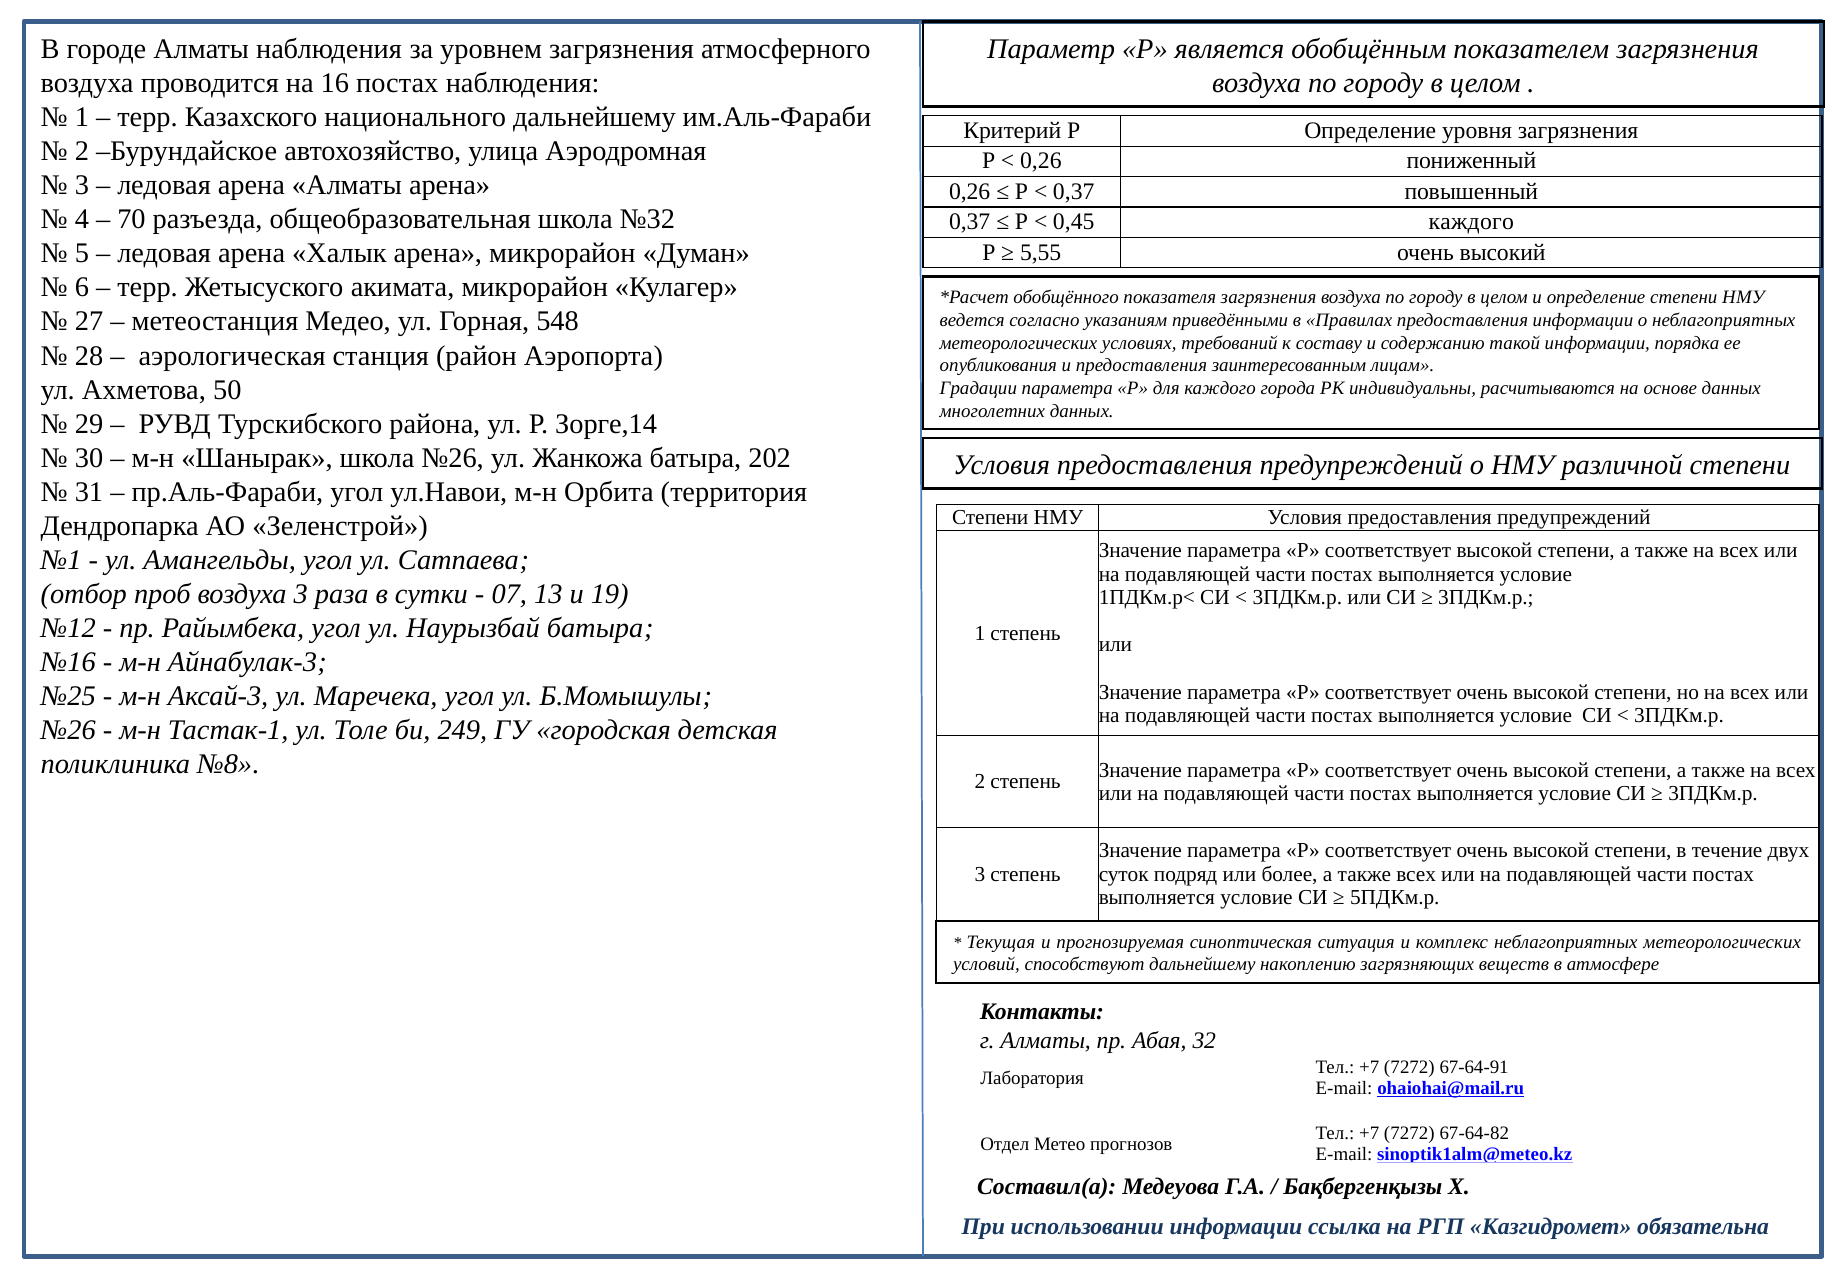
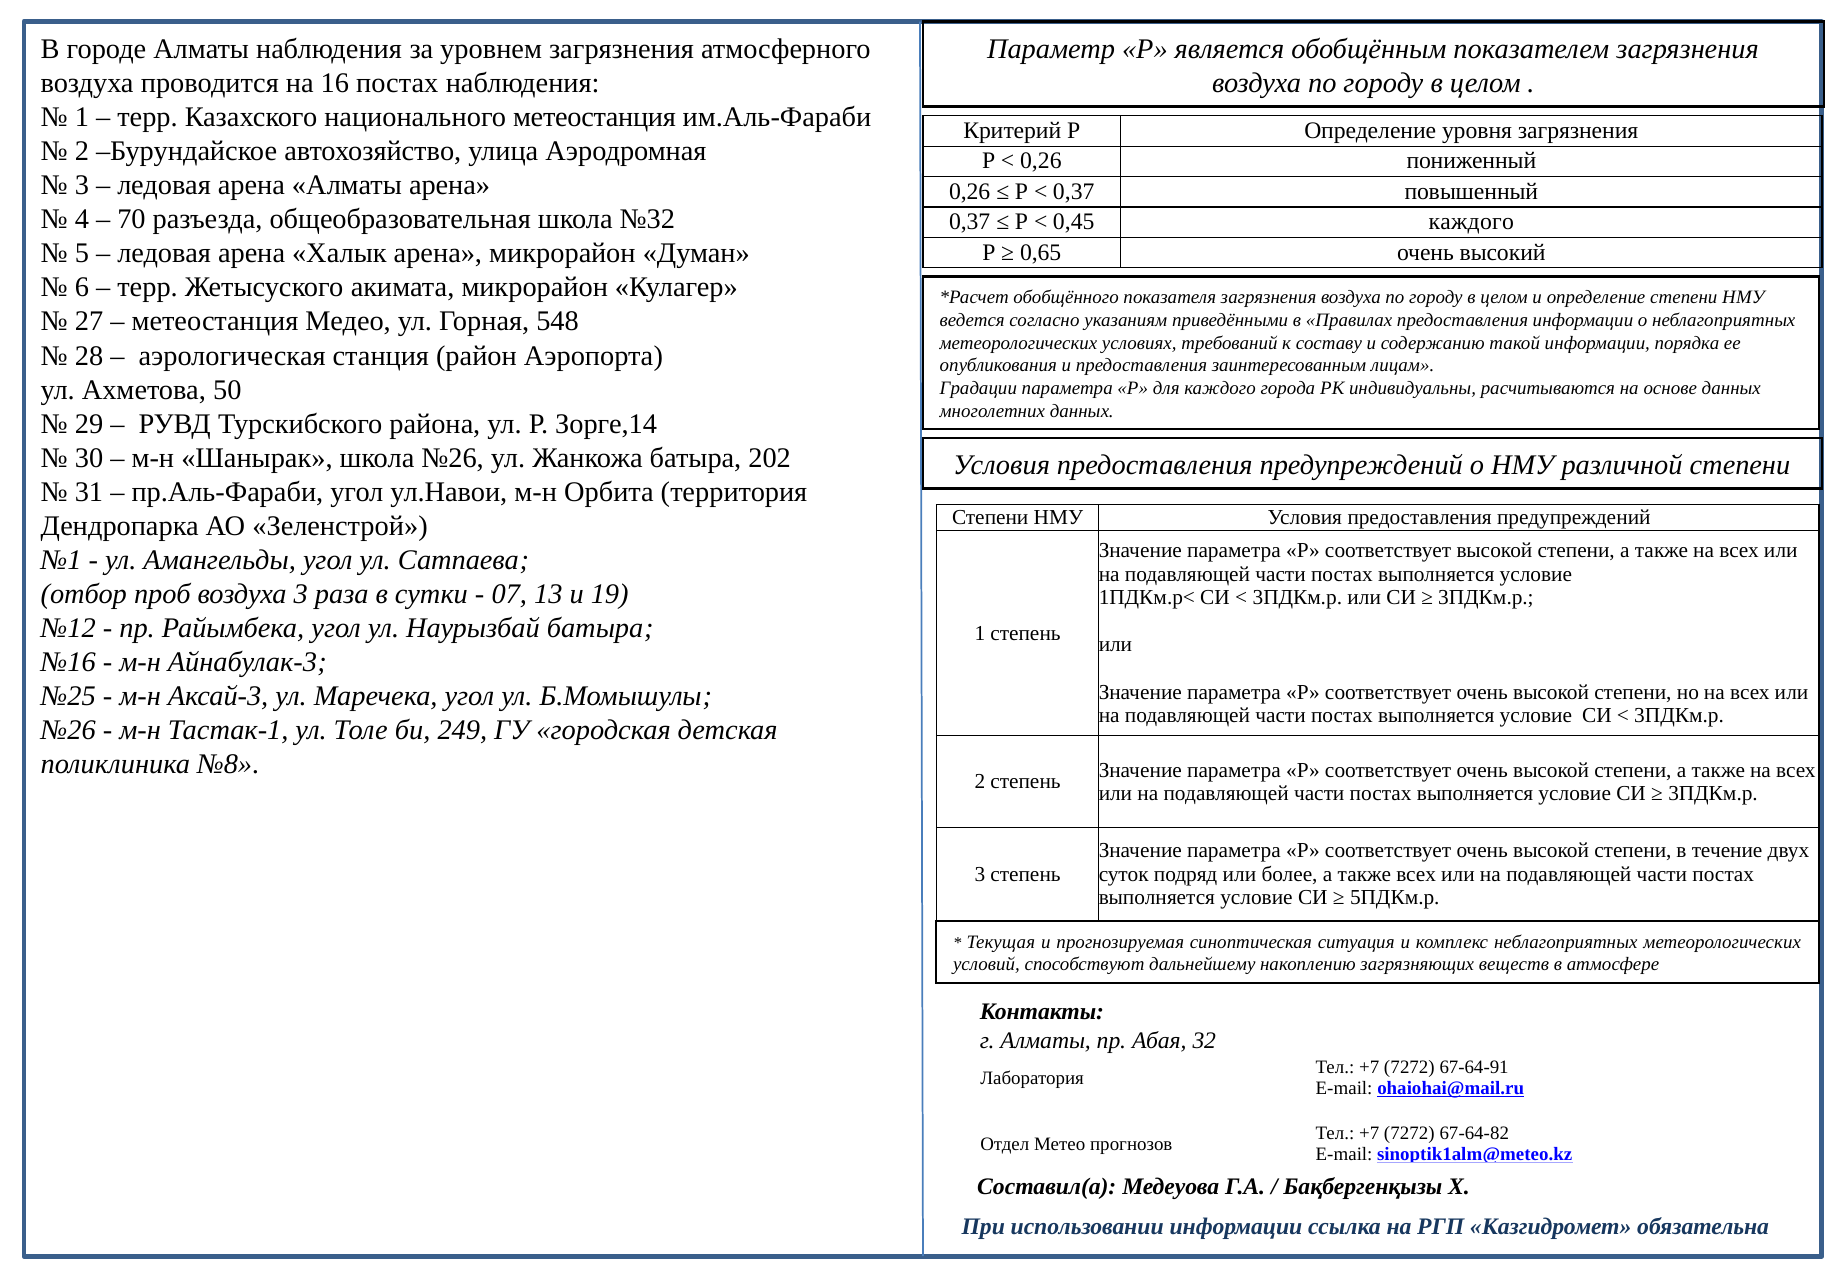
национального дальнейшему: дальнейшему -> метеостанция
5,55: 5,55 -> 0,65
